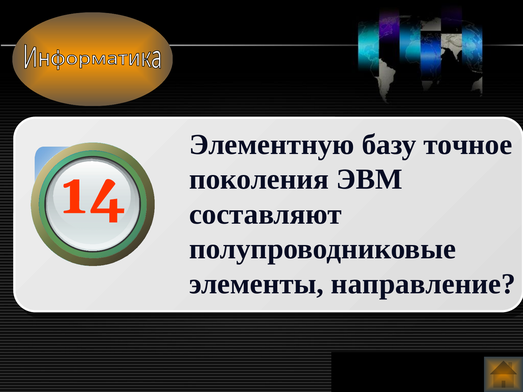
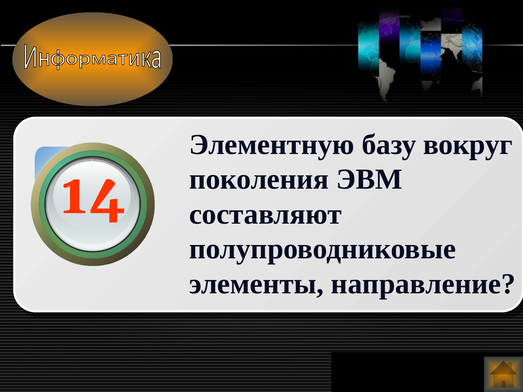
точное: точное -> вокруг
